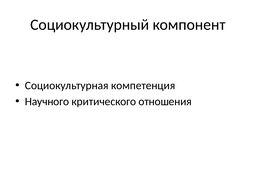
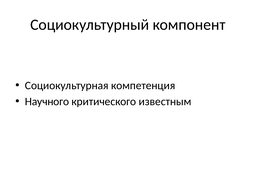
отношения: отношения -> известным
